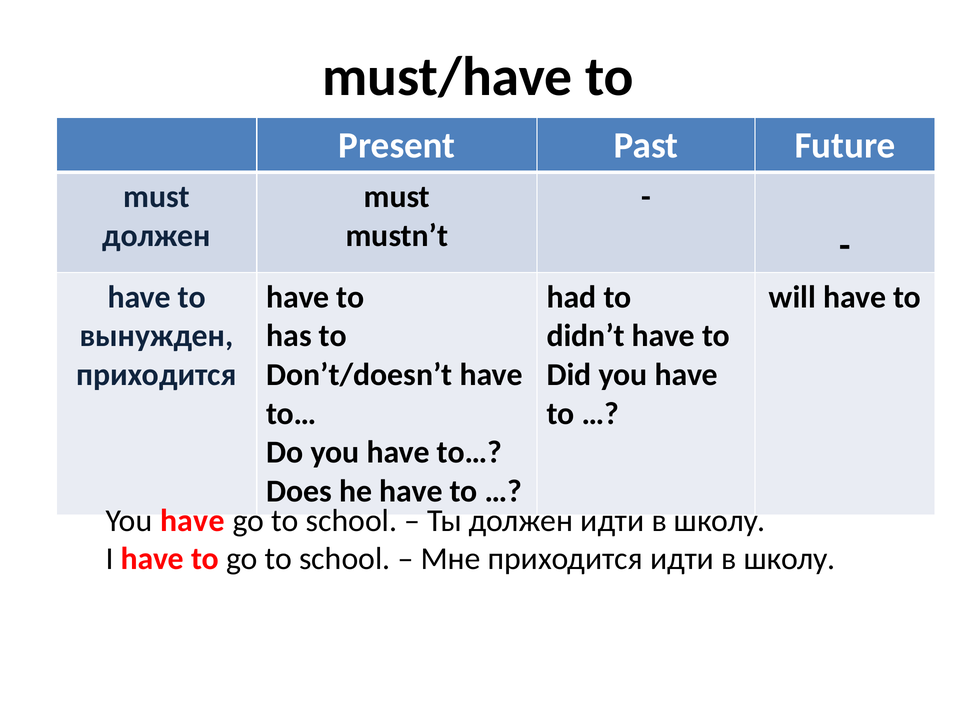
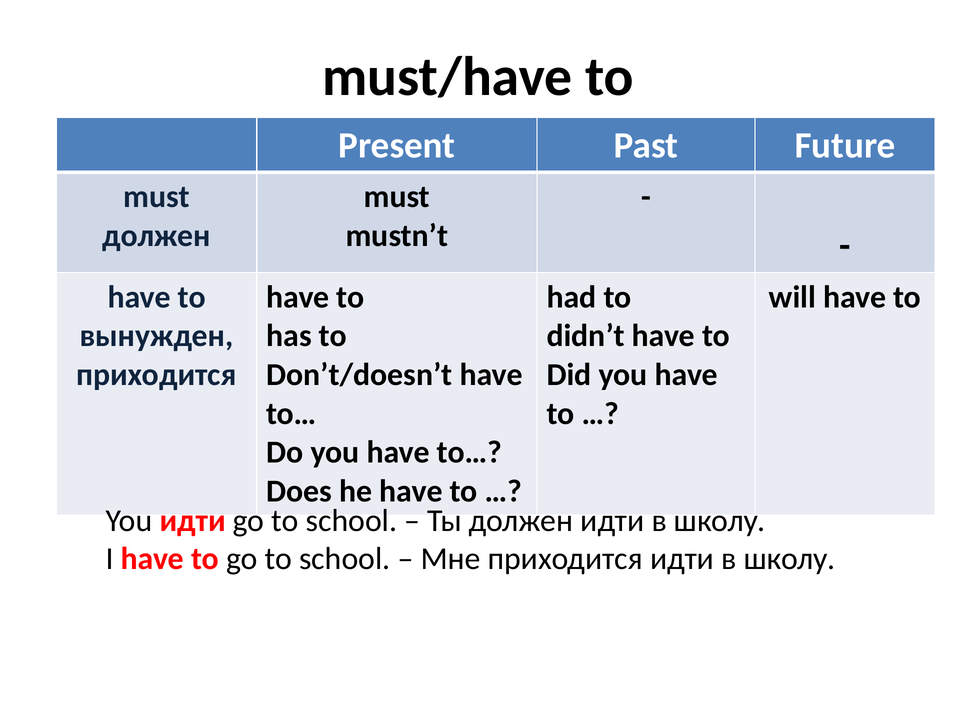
have at (192, 520): have -> идти
